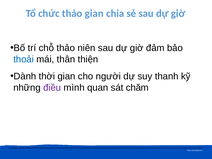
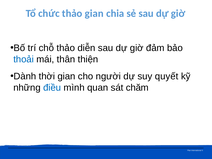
niên: niên -> diễn
thanh: thanh -> quyết
điều colour: purple -> blue
